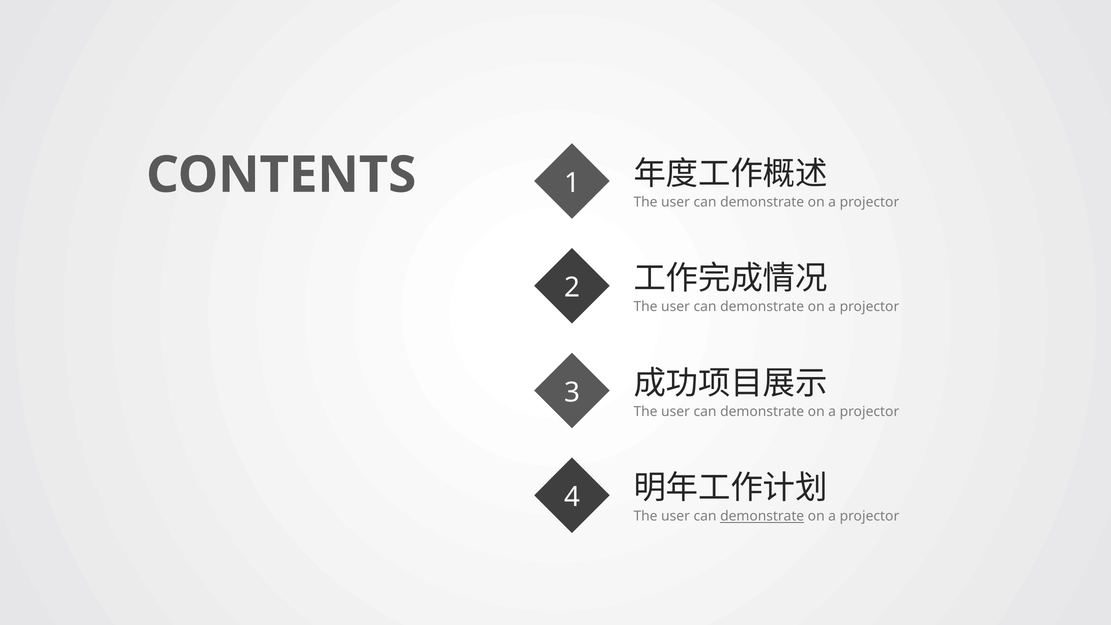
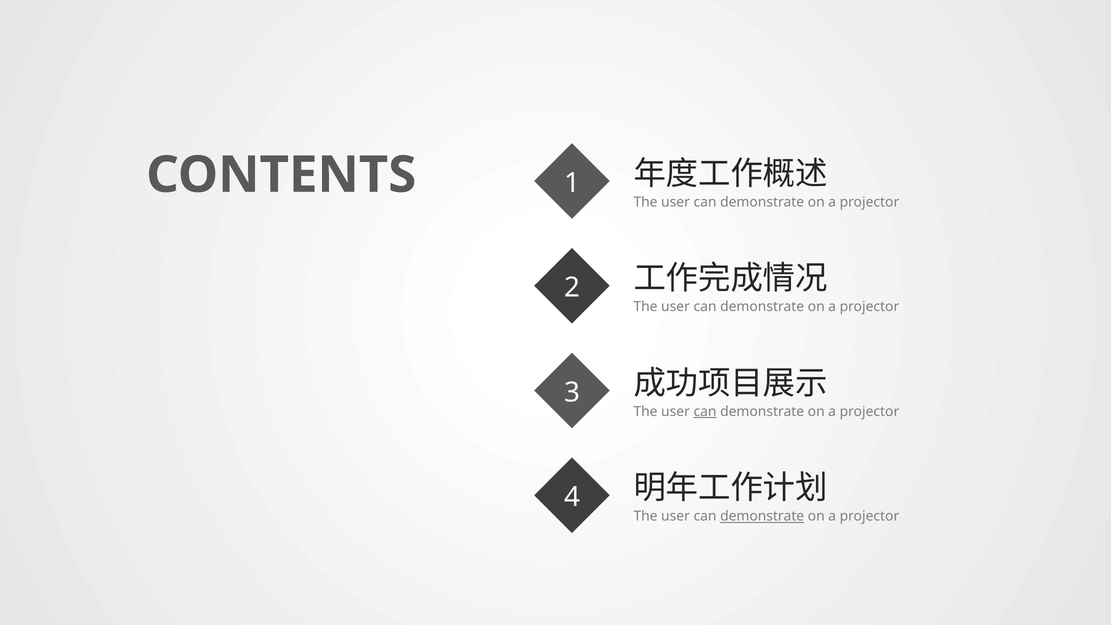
can at (705, 412) underline: none -> present
